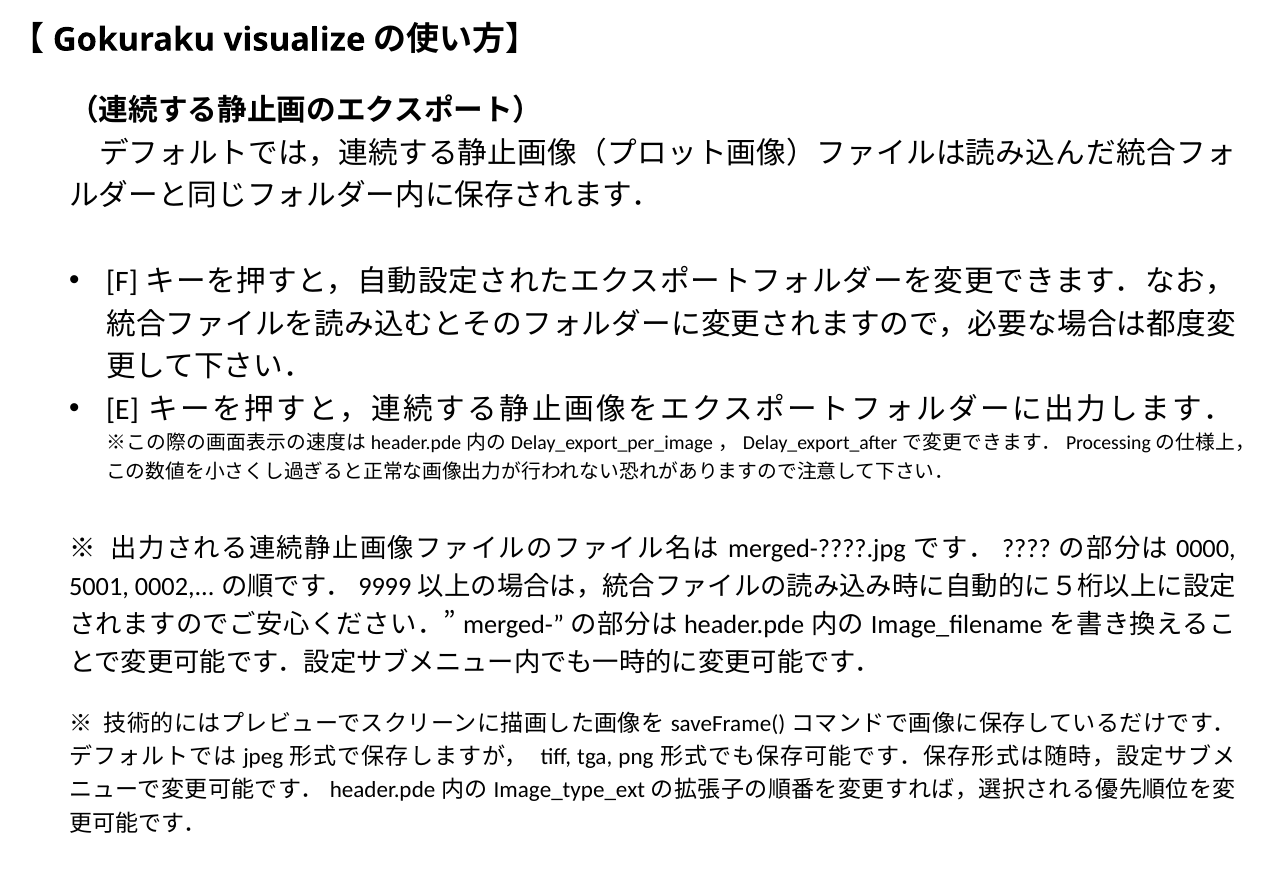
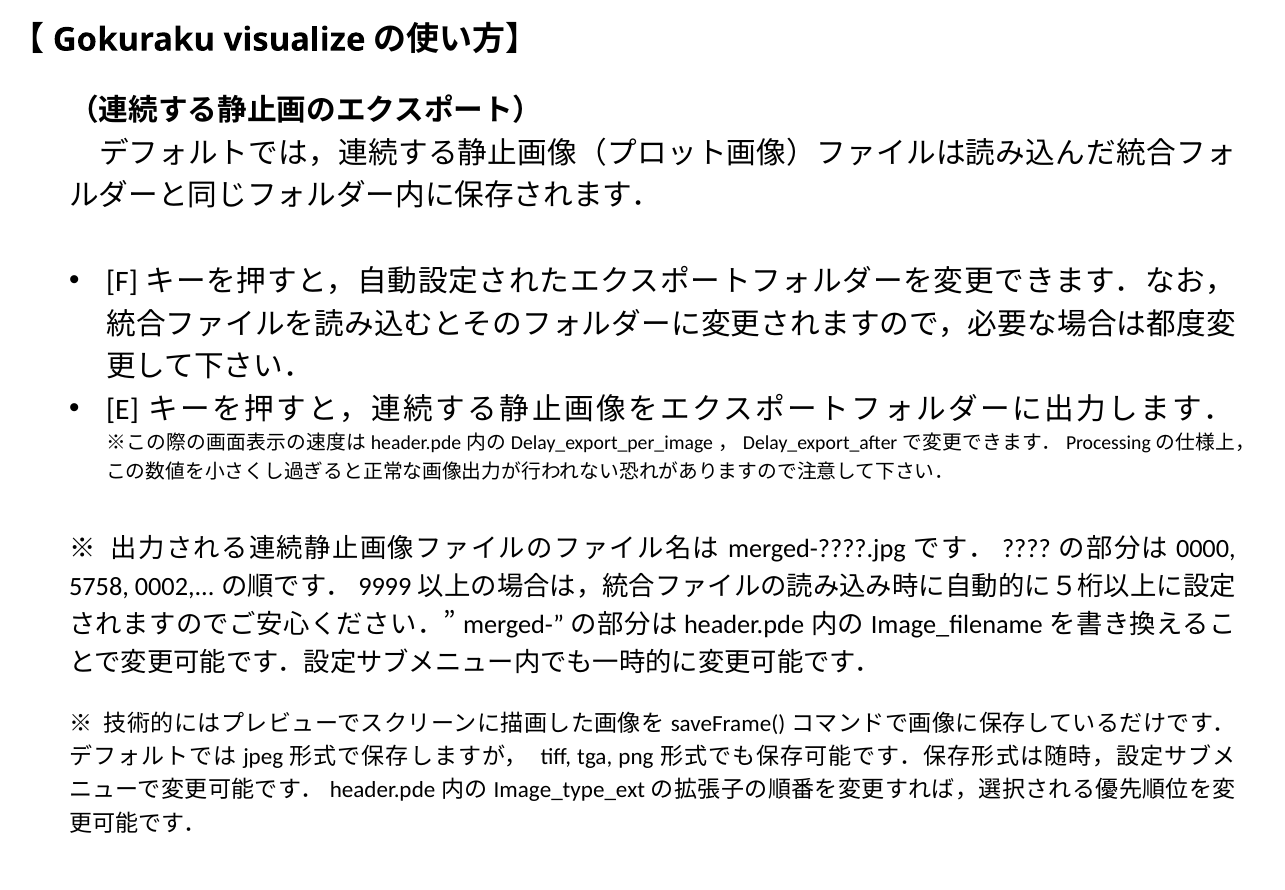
5001: 5001 -> 5758
